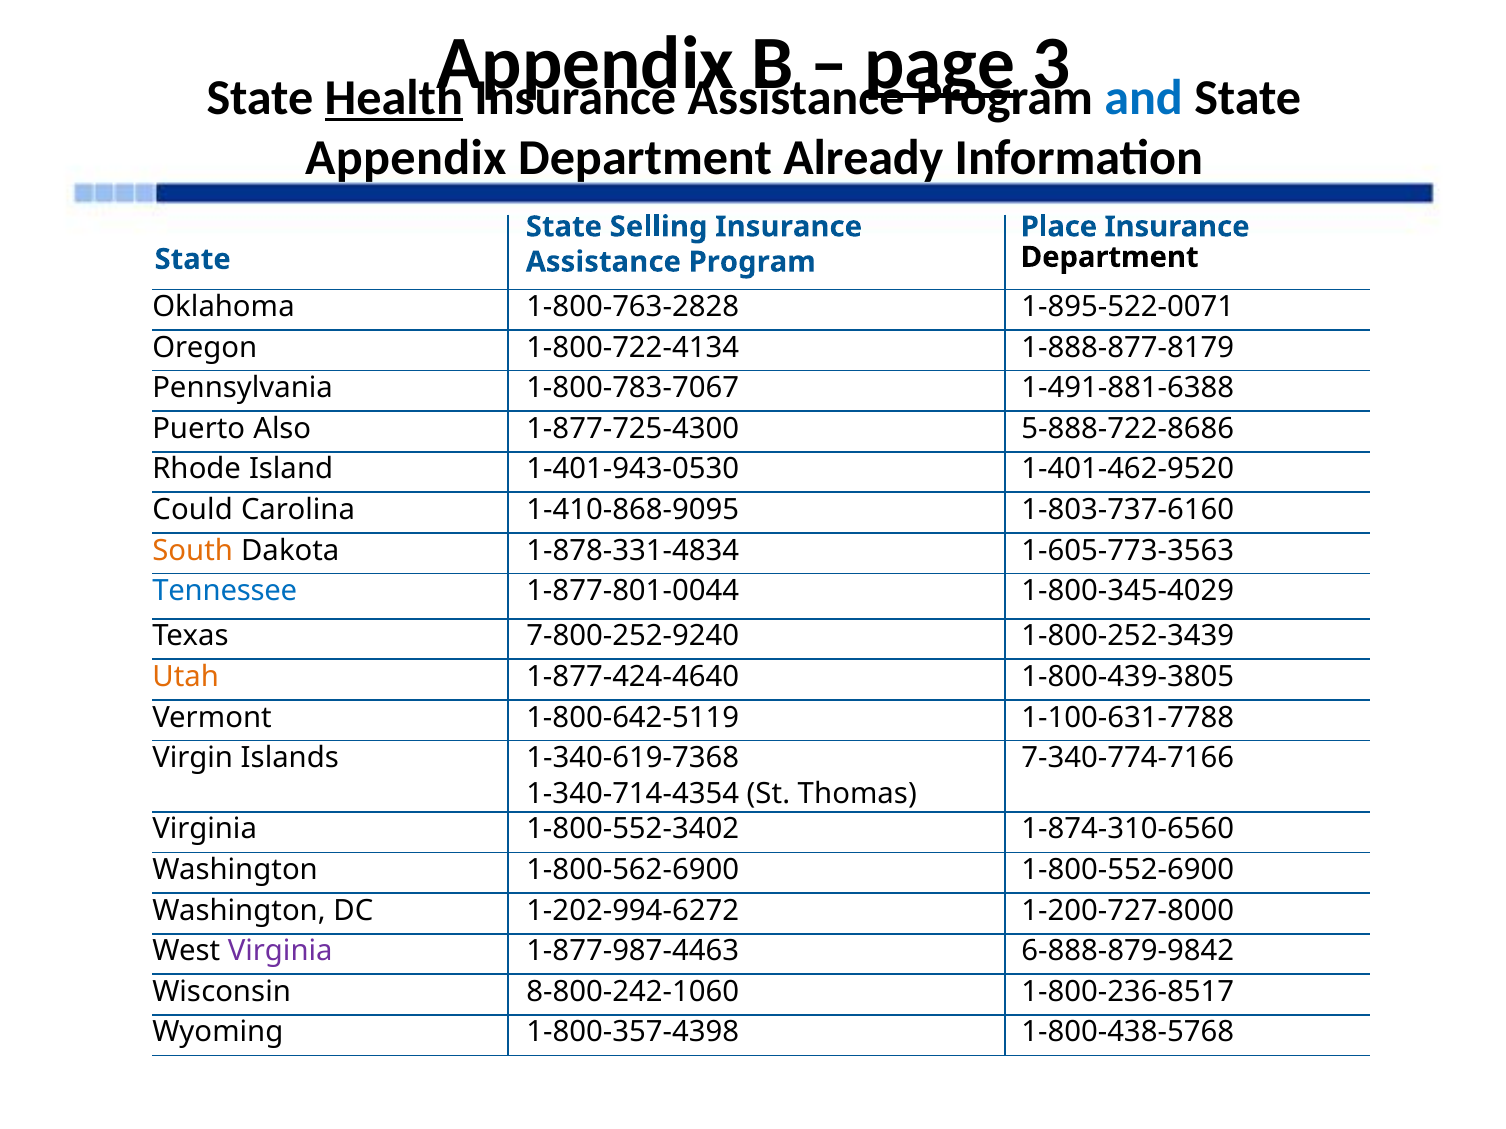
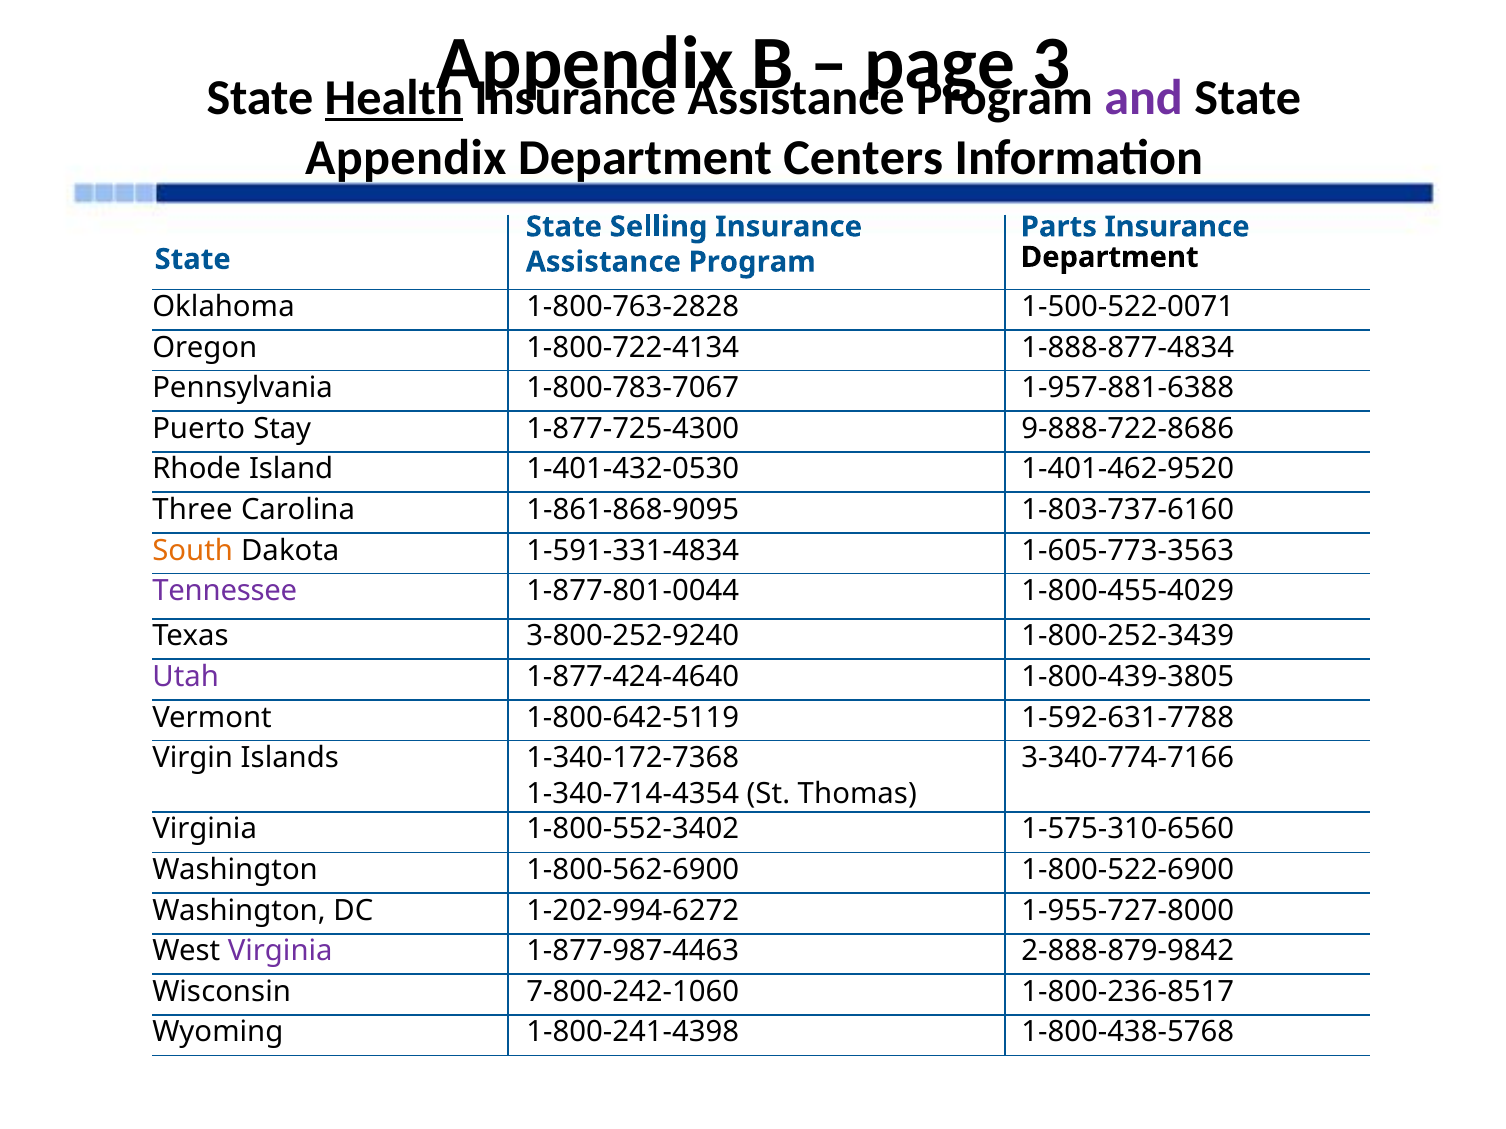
page underline: present -> none
and colour: blue -> purple
Already: Already -> Centers
Place: Place -> Parts
1-895-522-0071: 1-895-522-0071 -> 1-500-522-0071
1-888-877-8179: 1-888-877-8179 -> 1-888-877-4834
1-491-881-6388: 1-491-881-6388 -> 1-957-881-6388
Also: Also -> Stay
5-888-722-8686: 5-888-722-8686 -> 9-888-722-8686
1-401-943-0530: 1-401-943-0530 -> 1-401-432-0530
Could: Could -> Three
1-410-868-9095: 1-410-868-9095 -> 1-861-868-9095
1-878-331-4834: 1-878-331-4834 -> 1-591-331-4834
Tennessee colour: blue -> purple
1-800-345-4029: 1-800-345-4029 -> 1-800-455-4029
7-800-252-9240: 7-800-252-9240 -> 3-800-252-9240
Utah colour: orange -> purple
1-100-631-7788: 1-100-631-7788 -> 1-592-631-7788
1-340-619-7368: 1-340-619-7368 -> 1-340-172-7368
7-340-774-7166: 7-340-774-7166 -> 3-340-774-7166
1-874-310-6560: 1-874-310-6560 -> 1-575-310-6560
1-800-552-6900: 1-800-552-6900 -> 1-800-522-6900
1-200-727-8000: 1-200-727-8000 -> 1-955-727-8000
6-888-879-9842: 6-888-879-9842 -> 2-888-879-9842
8-800-242-1060: 8-800-242-1060 -> 7-800-242-1060
1-800-357-4398: 1-800-357-4398 -> 1-800-241-4398
